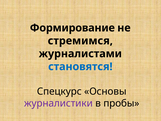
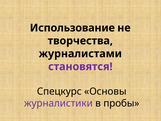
Формирование: Формирование -> Использование
стремимся: стремимся -> творчества
становятся colour: blue -> purple
